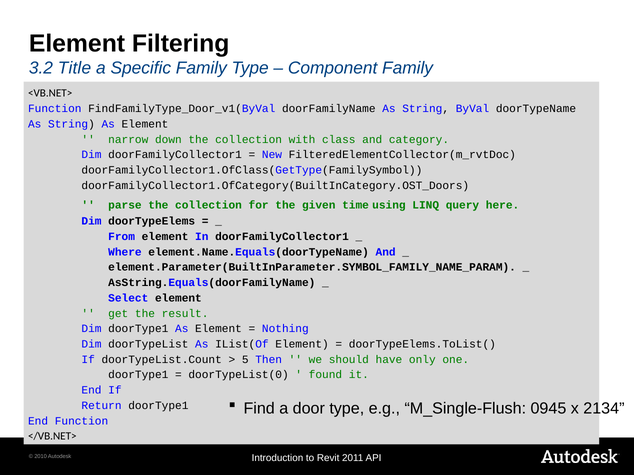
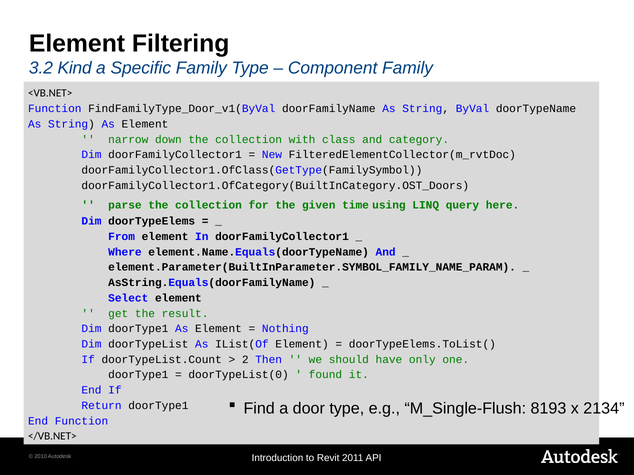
Title: Title -> Kind
5: 5 -> 2
0945: 0945 -> 8193
